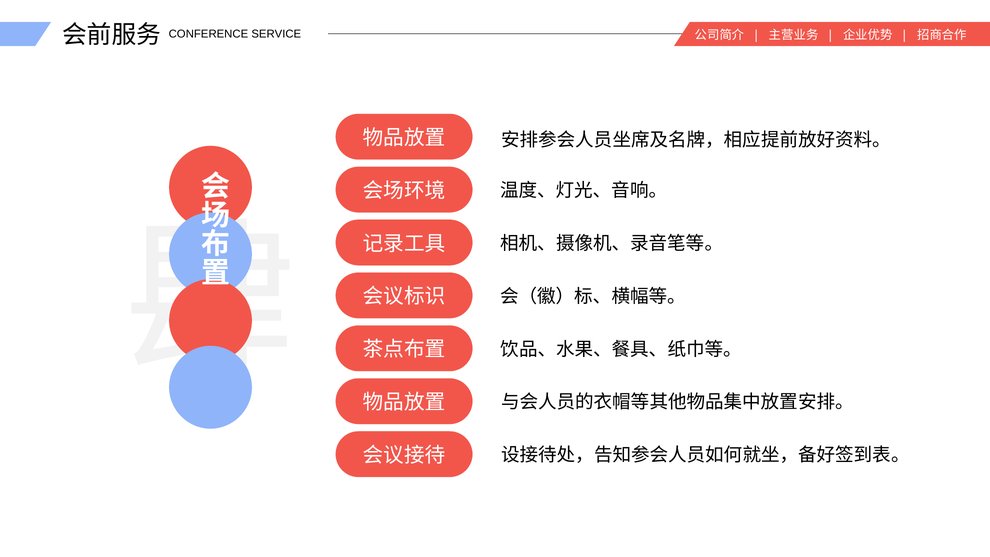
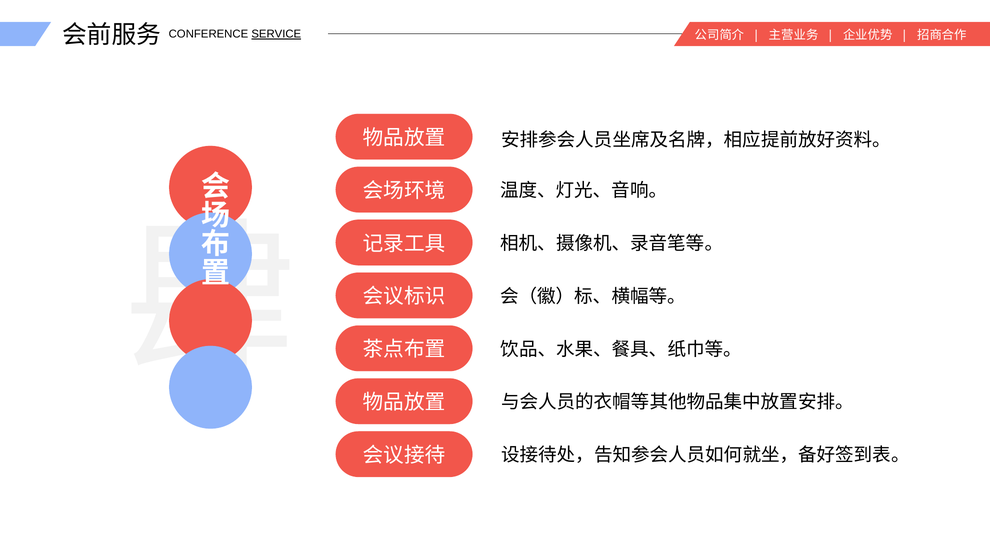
SERVICE underline: none -> present
